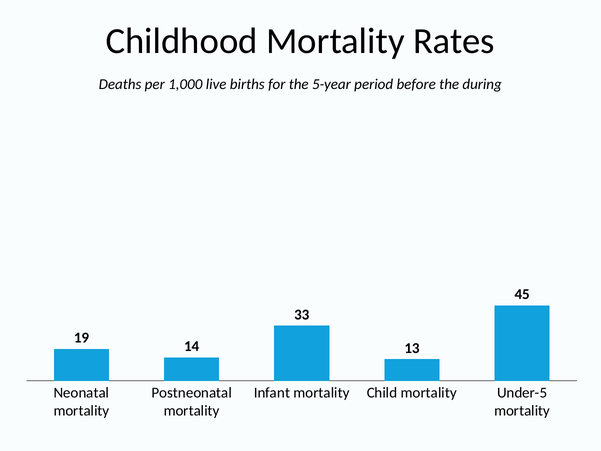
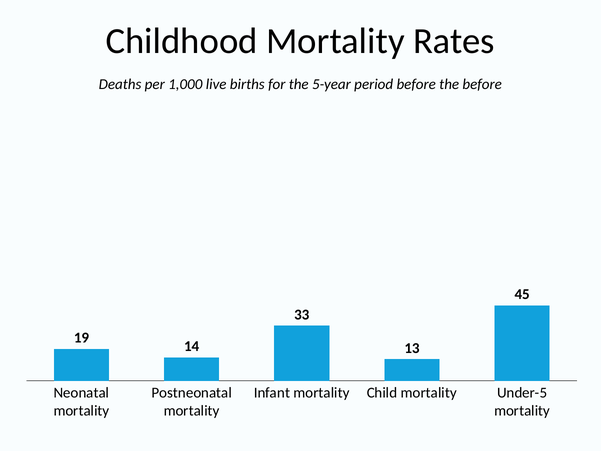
the during: during -> before
